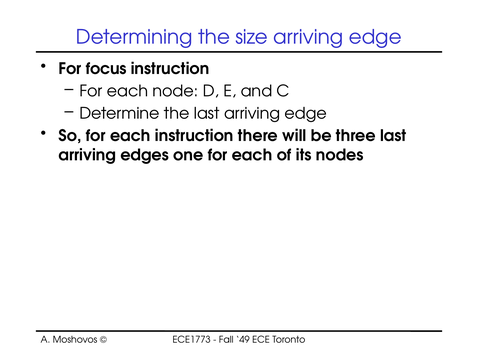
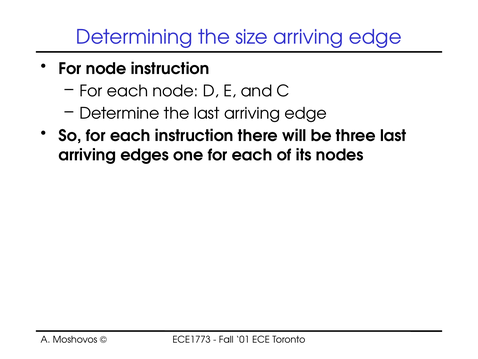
For focus: focus -> node
49: 49 -> 01
